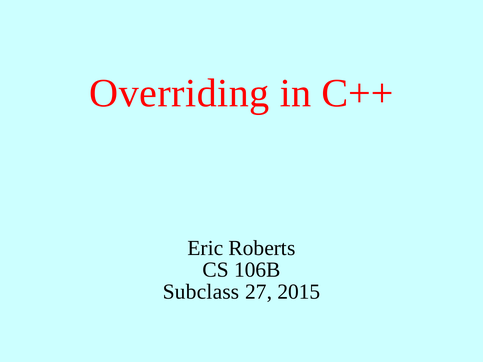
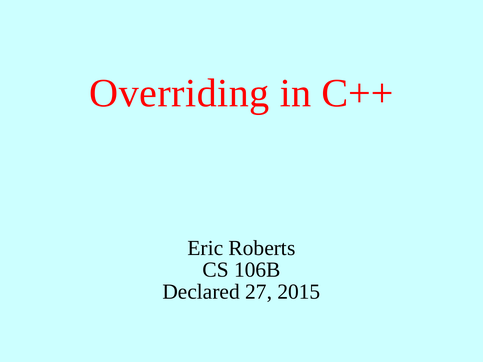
Subclass: Subclass -> Declared
